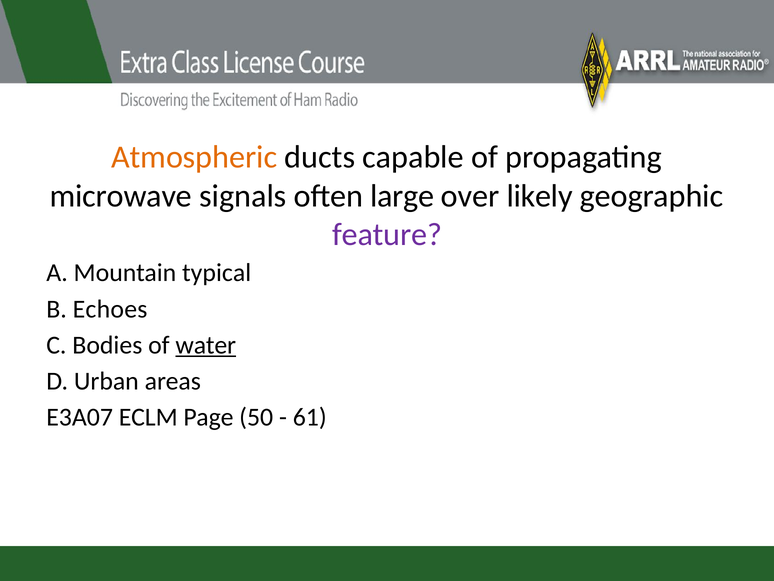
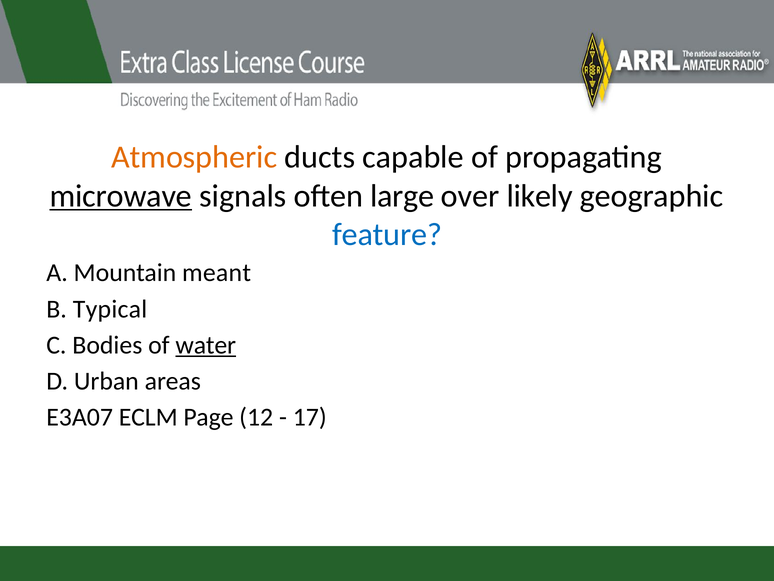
microwave underline: none -> present
feature colour: purple -> blue
typical: typical -> meant
Echoes: Echoes -> Typical
50: 50 -> 12
61: 61 -> 17
